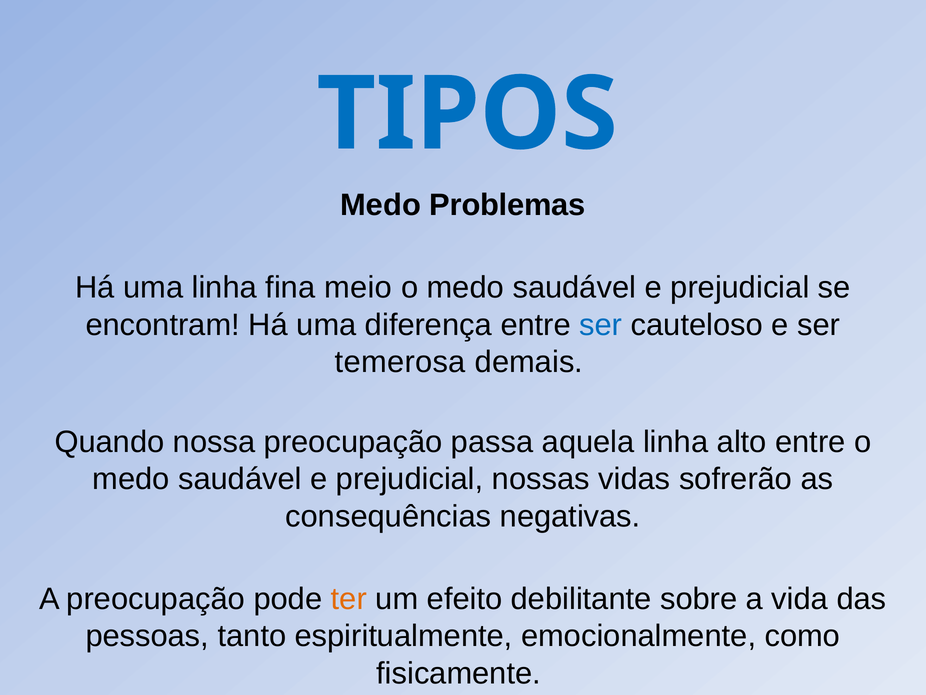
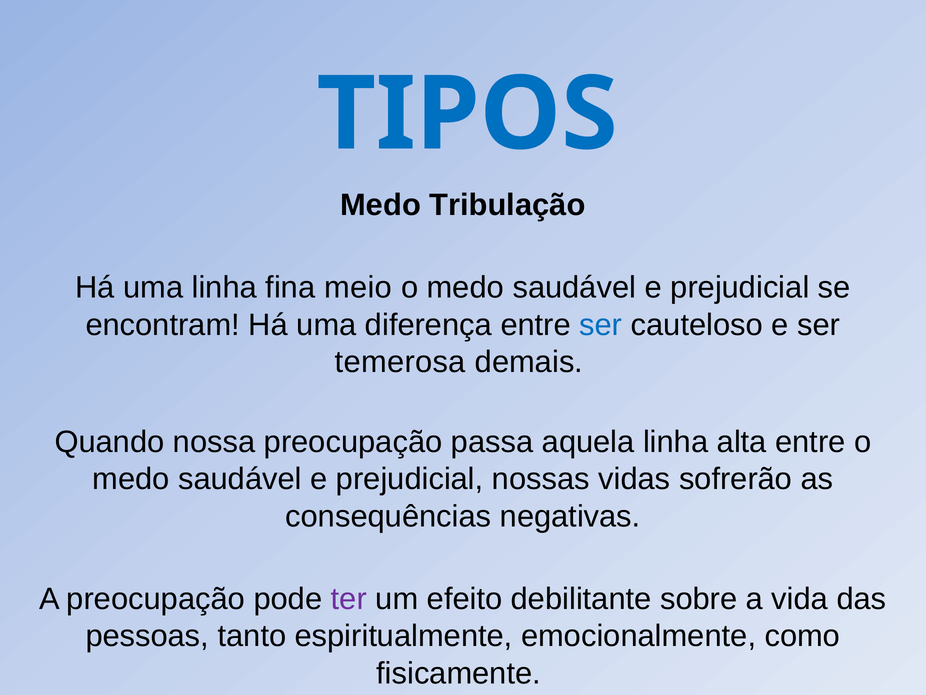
Problemas: Problemas -> Tribulação
alto: alto -> alta
ter colour: orange -> purple
